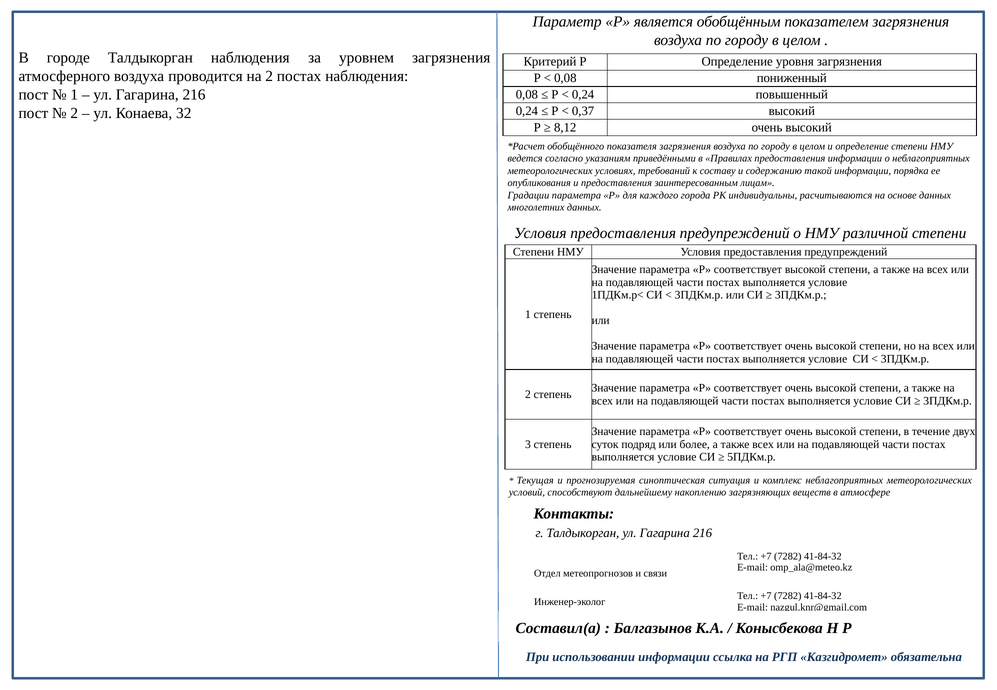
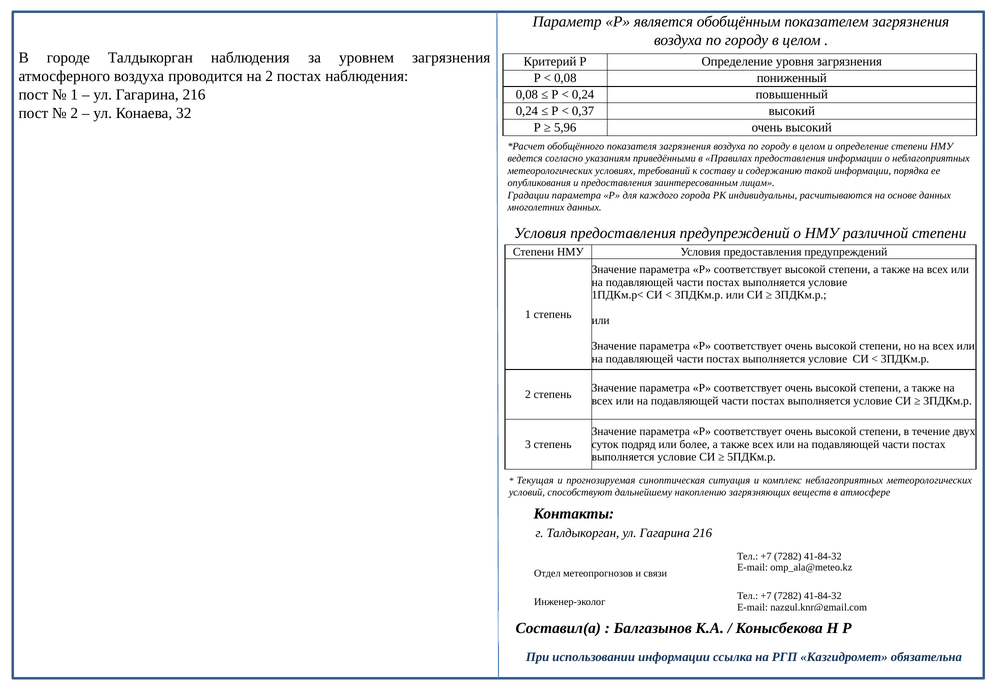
8,12: 8,12 -> 5,96
